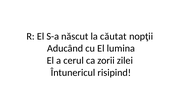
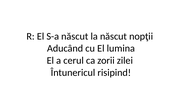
la căutat: căutat -> născut
